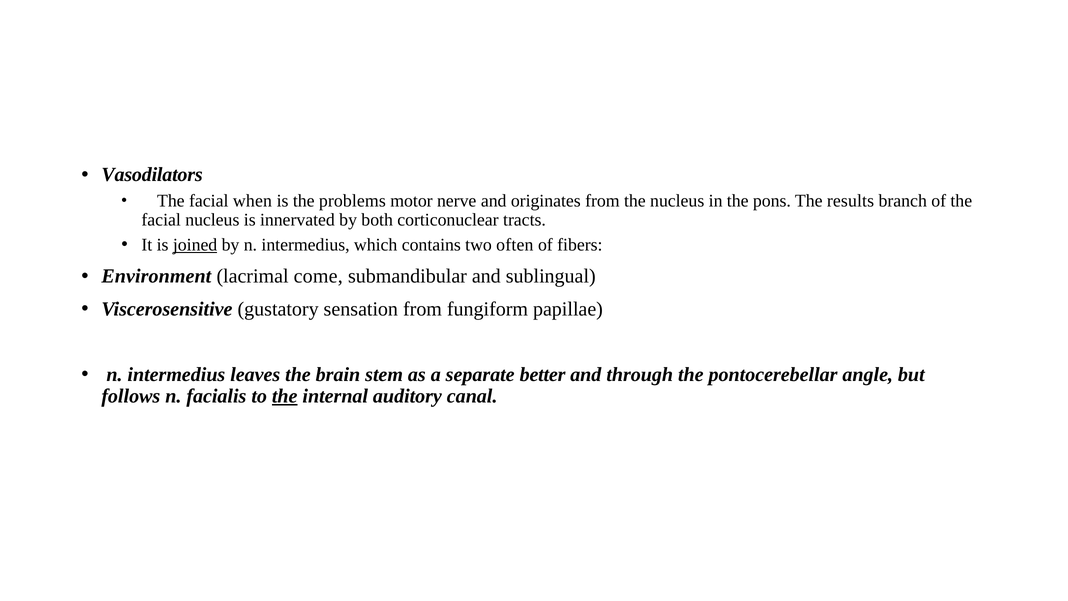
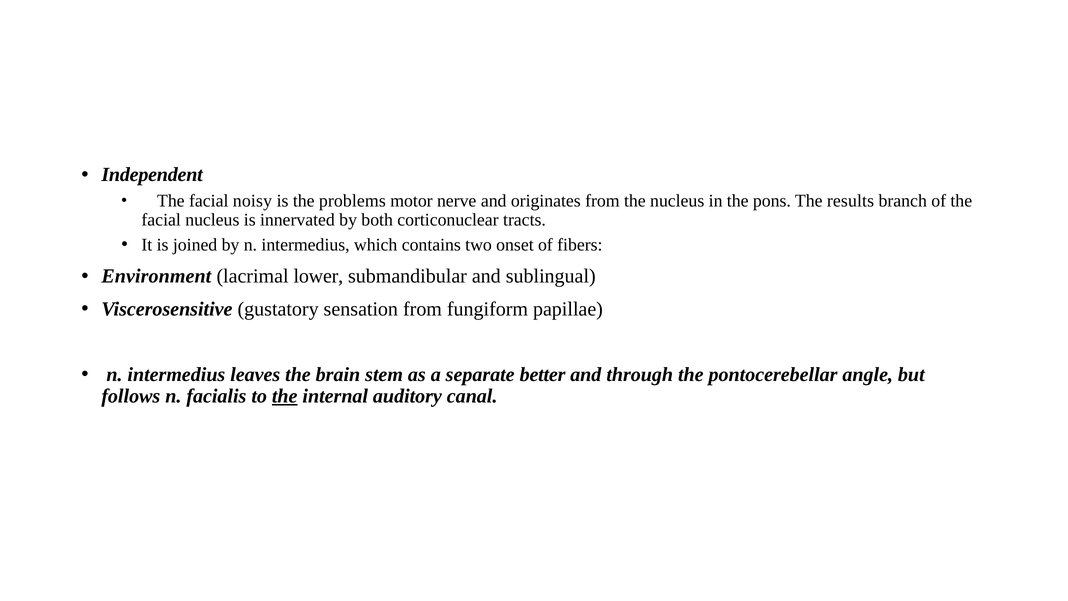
Vasodilators: Vasodilators -> Independent
when: when -> noisy
joined underline: present -> none
often: often -> onset
come: come -> lower
